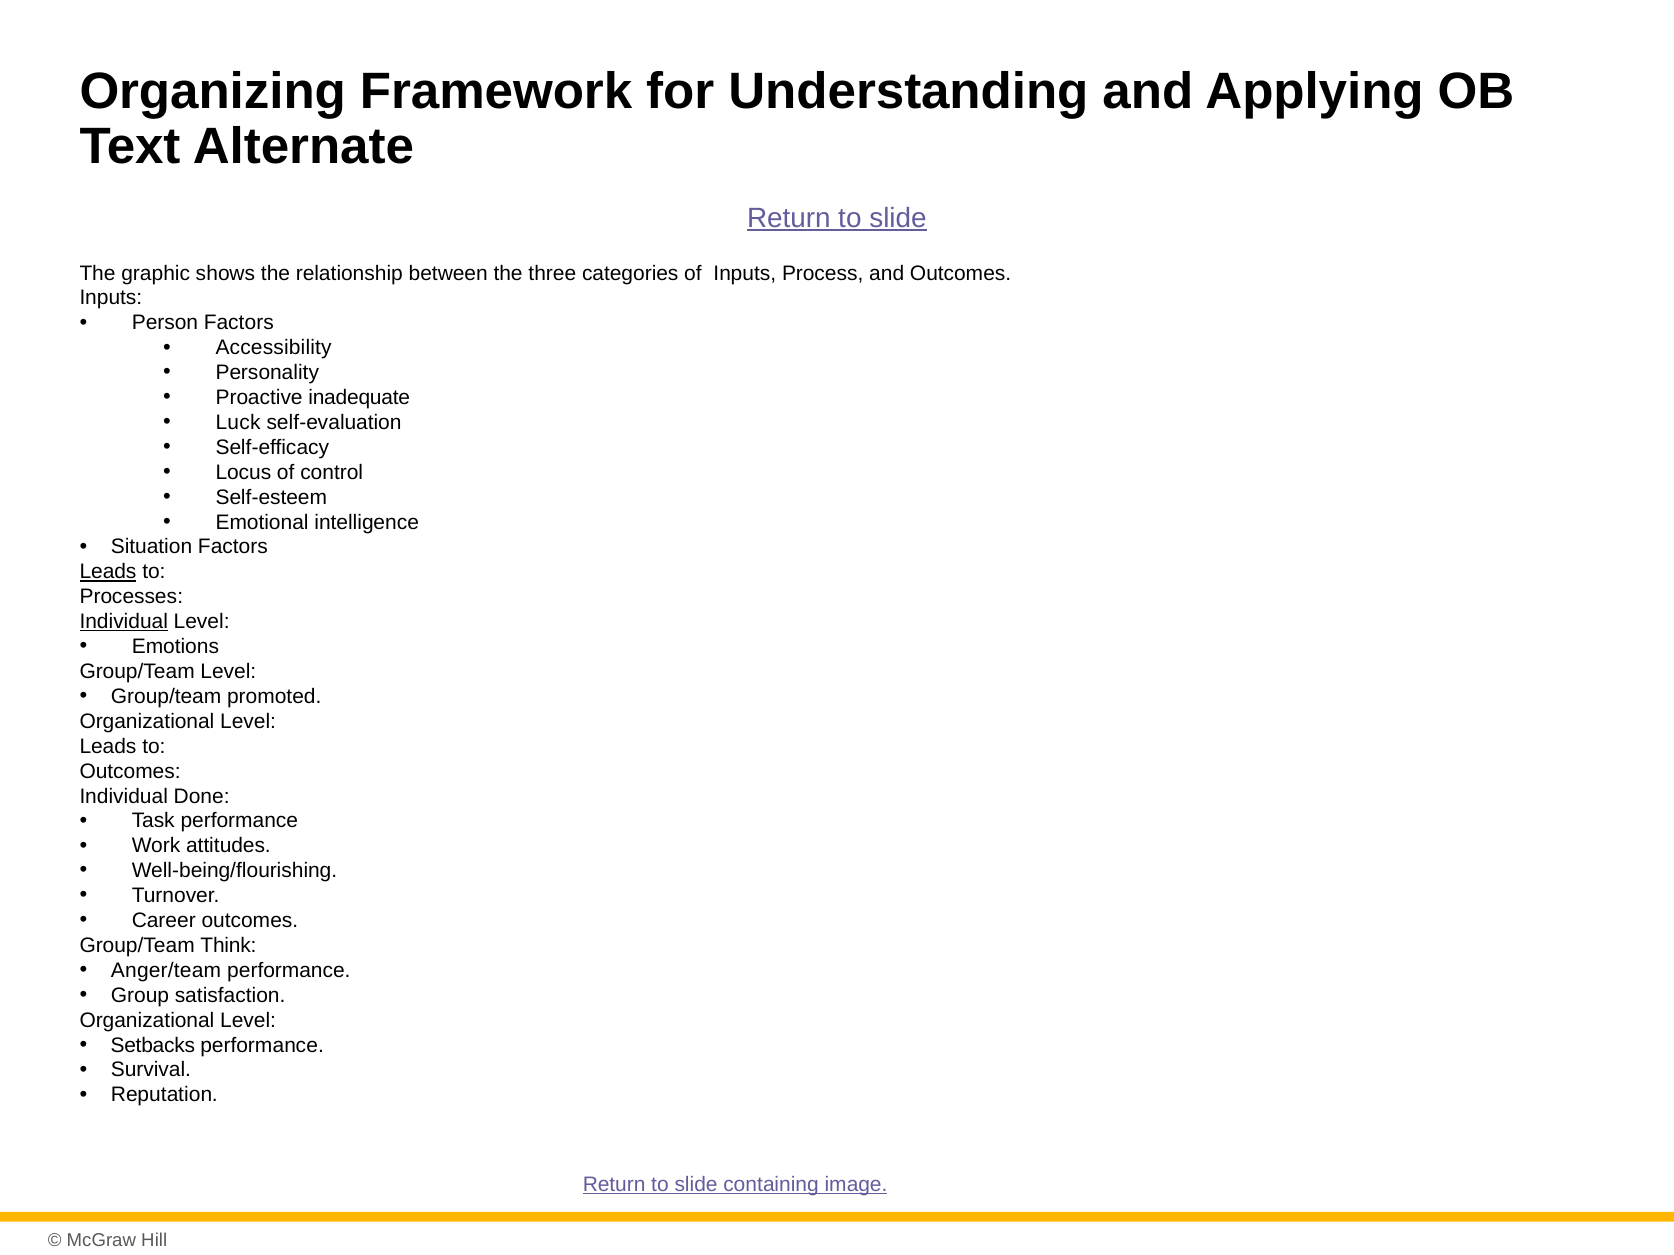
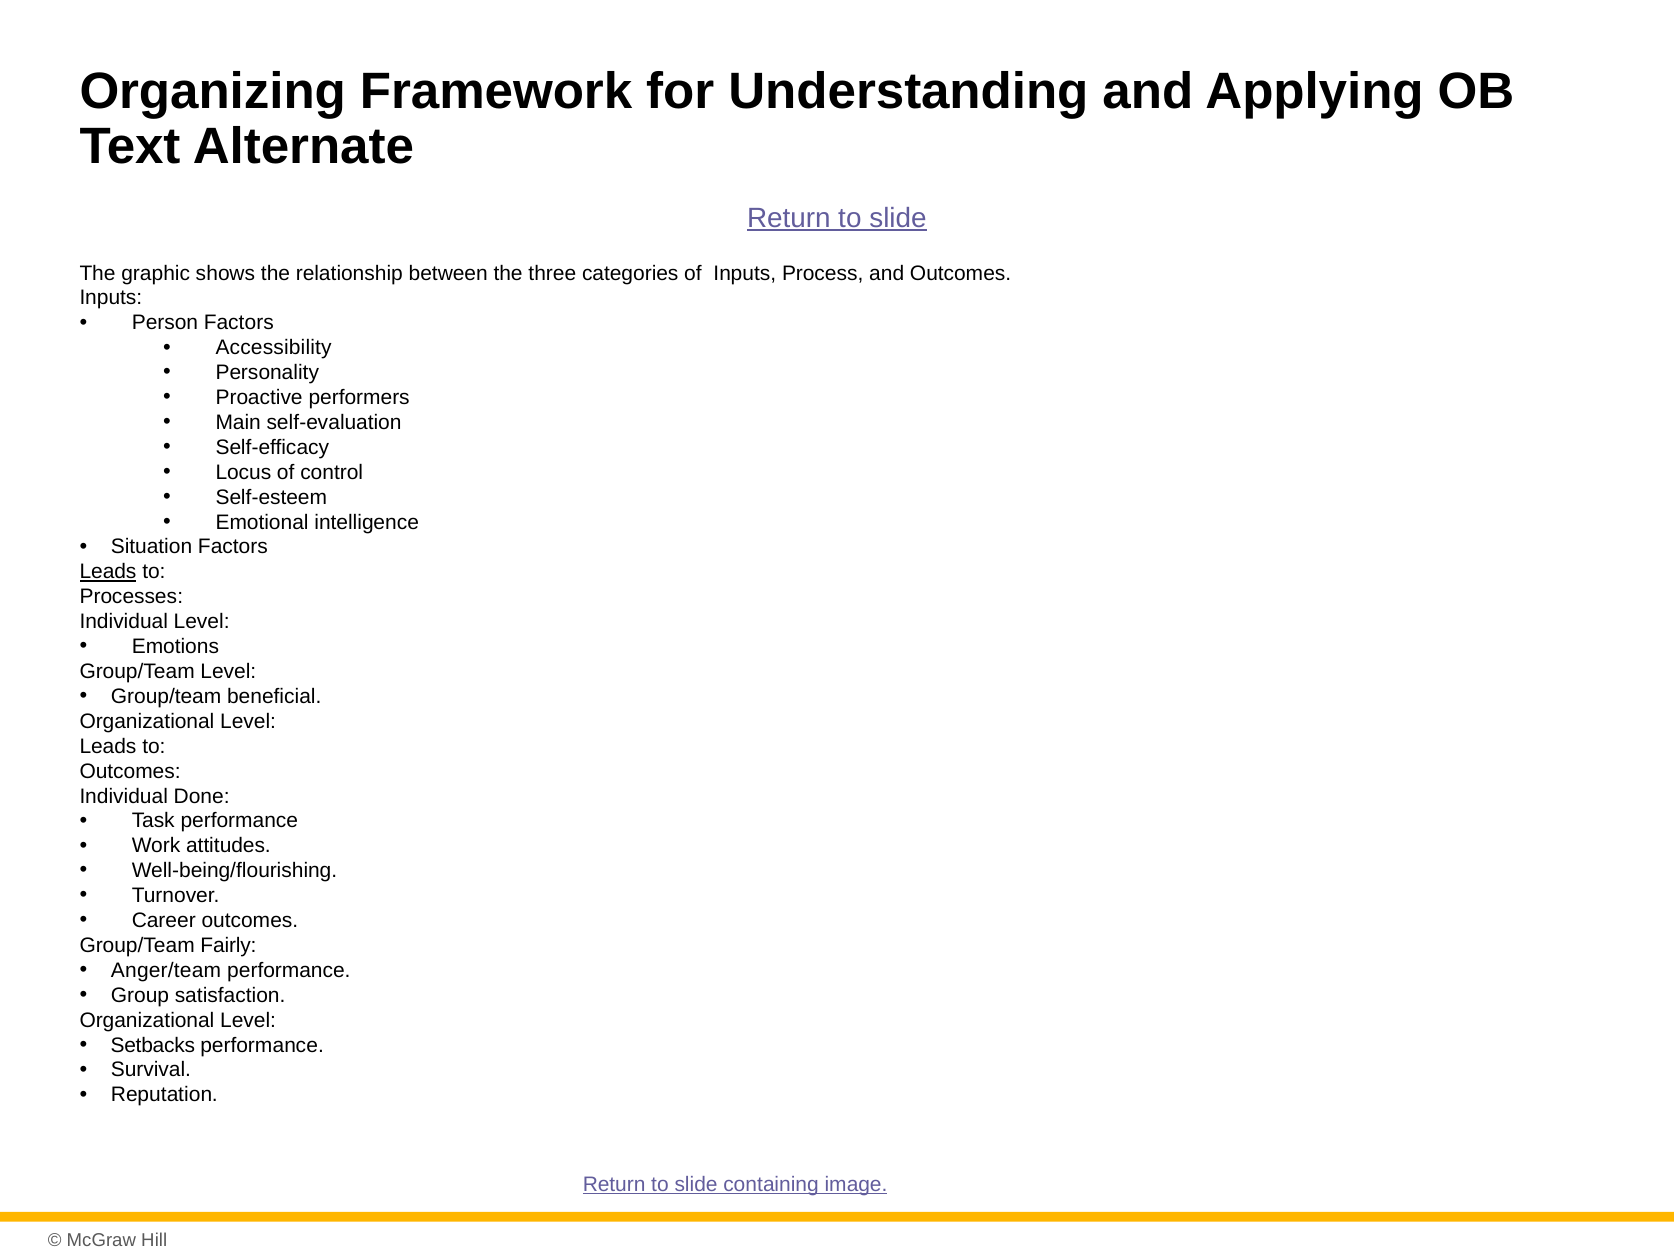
inadequate: inadequate -> performers
Luck: Luck -> Main
Individual at (124, 622) underline: present -> none
promoted: promoted -> beneficial
Think: Think -> Fairly
